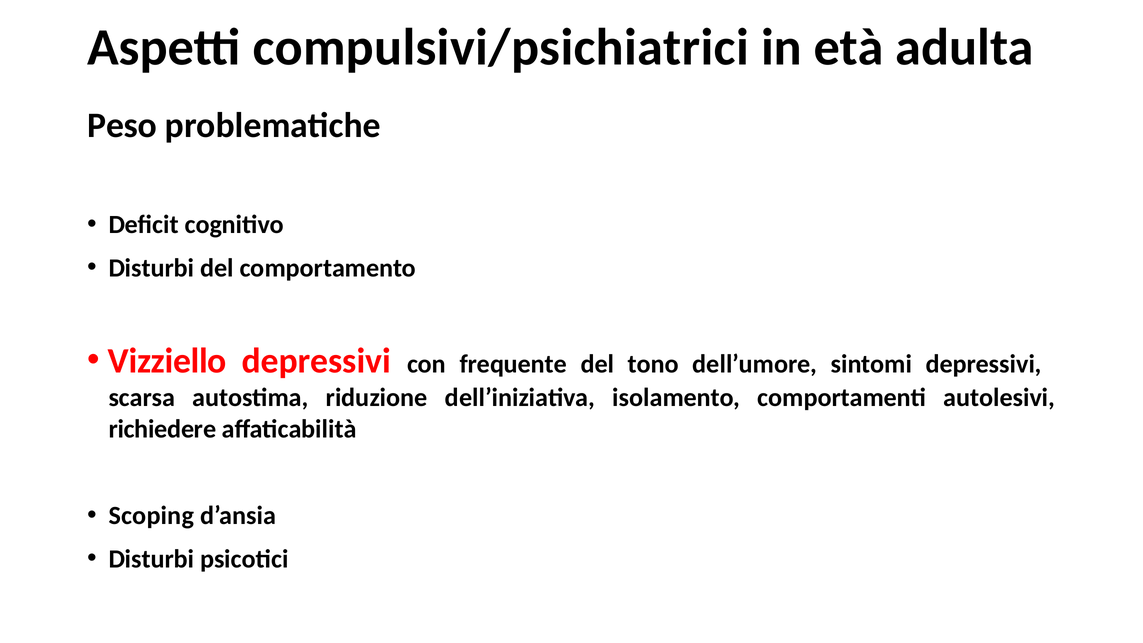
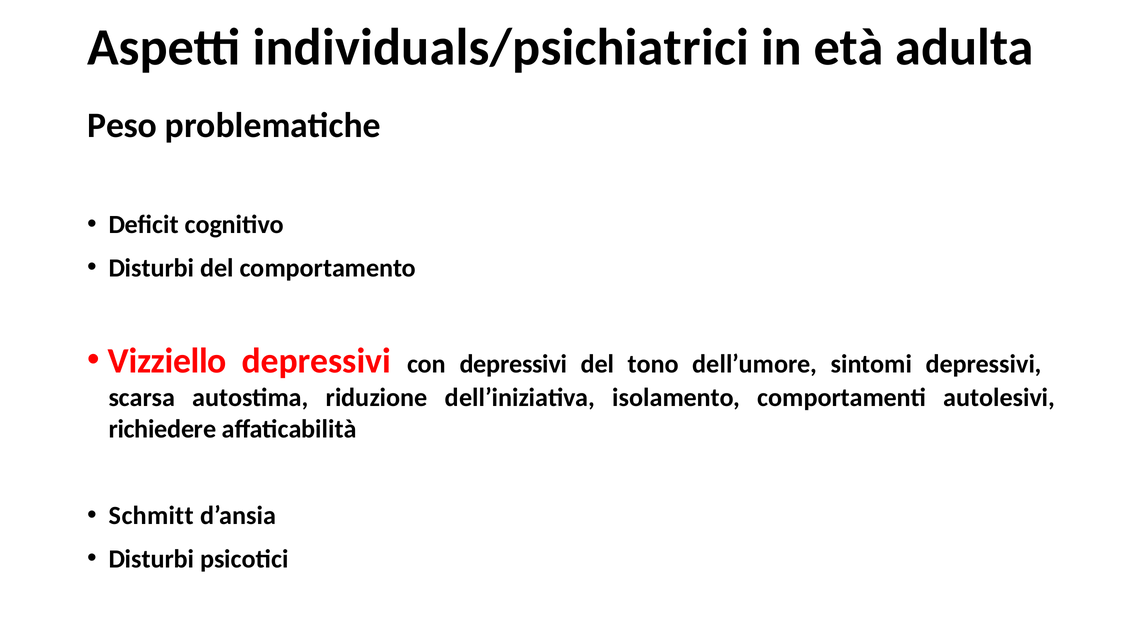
compulsivi/psichiatrici: compulsivi/psichiatrici -> individuals/psichiatrici
con frequente: frequente -> depressivi
Scoping: Scoping -> Schmitt
